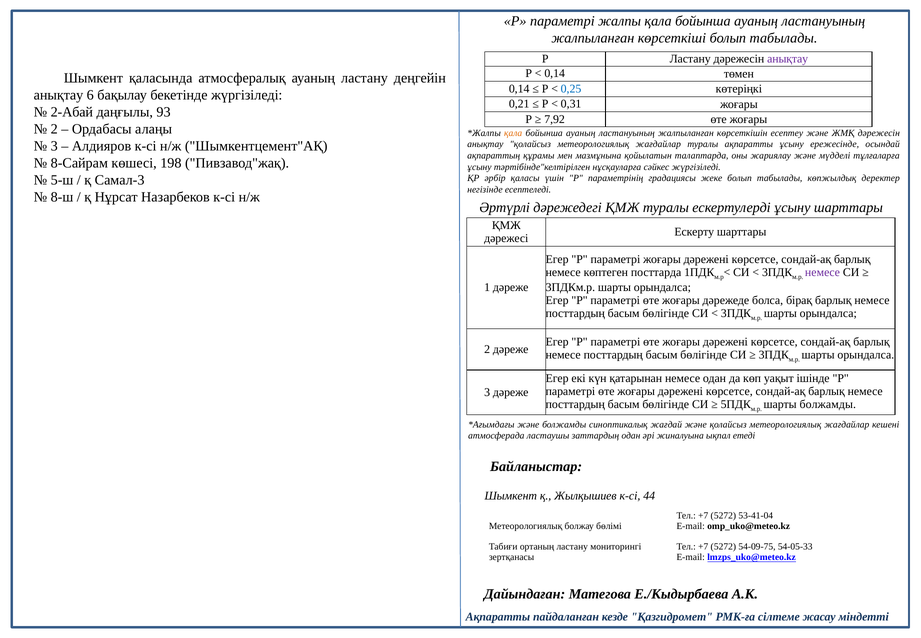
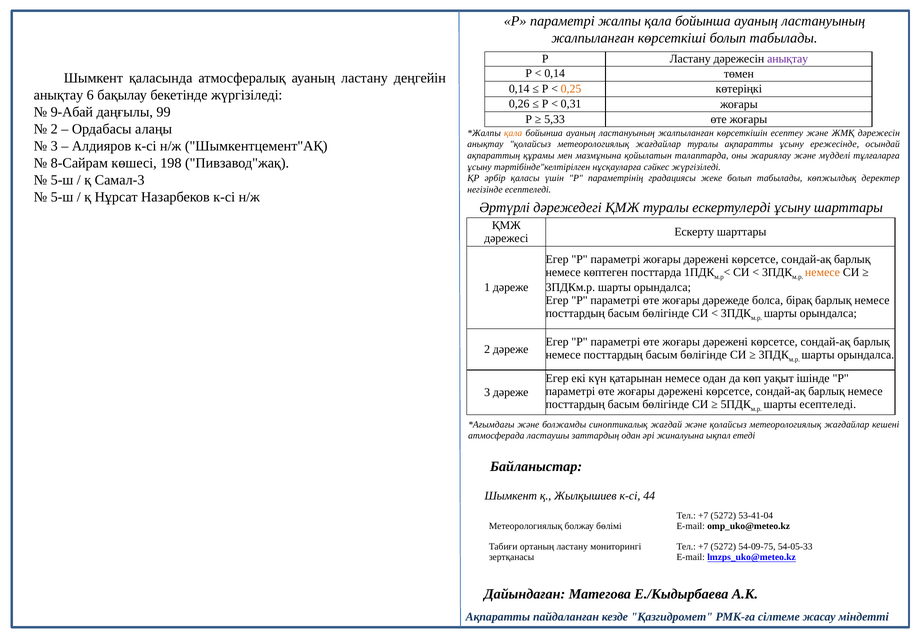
0,25 colour: blue -> orange
0,21: 0,21 -> 0,26
2-Абай: 2-Абай -> 9-Абай
93: 93 -> 99
7,92: 7,92 -> 5,33
8-ш at (62, 197): 8-ш -> 5-ш
немесе at (822, 272) colour: purple -> orange
шарты болжамды: болжамды -> есептеледі
